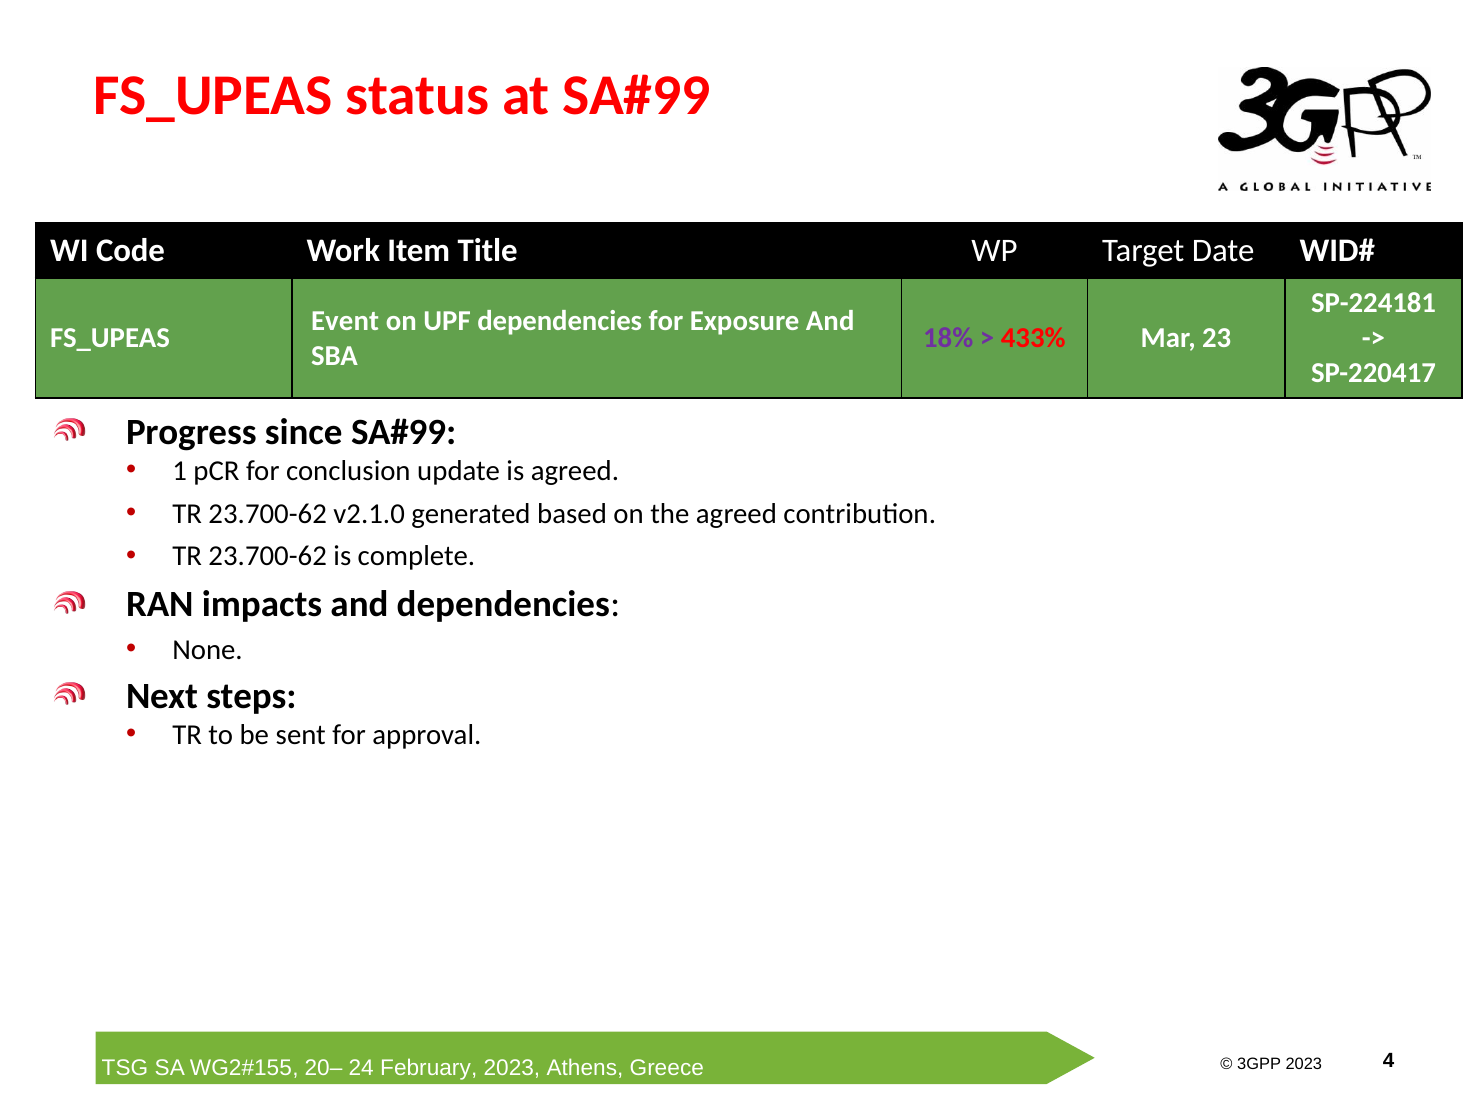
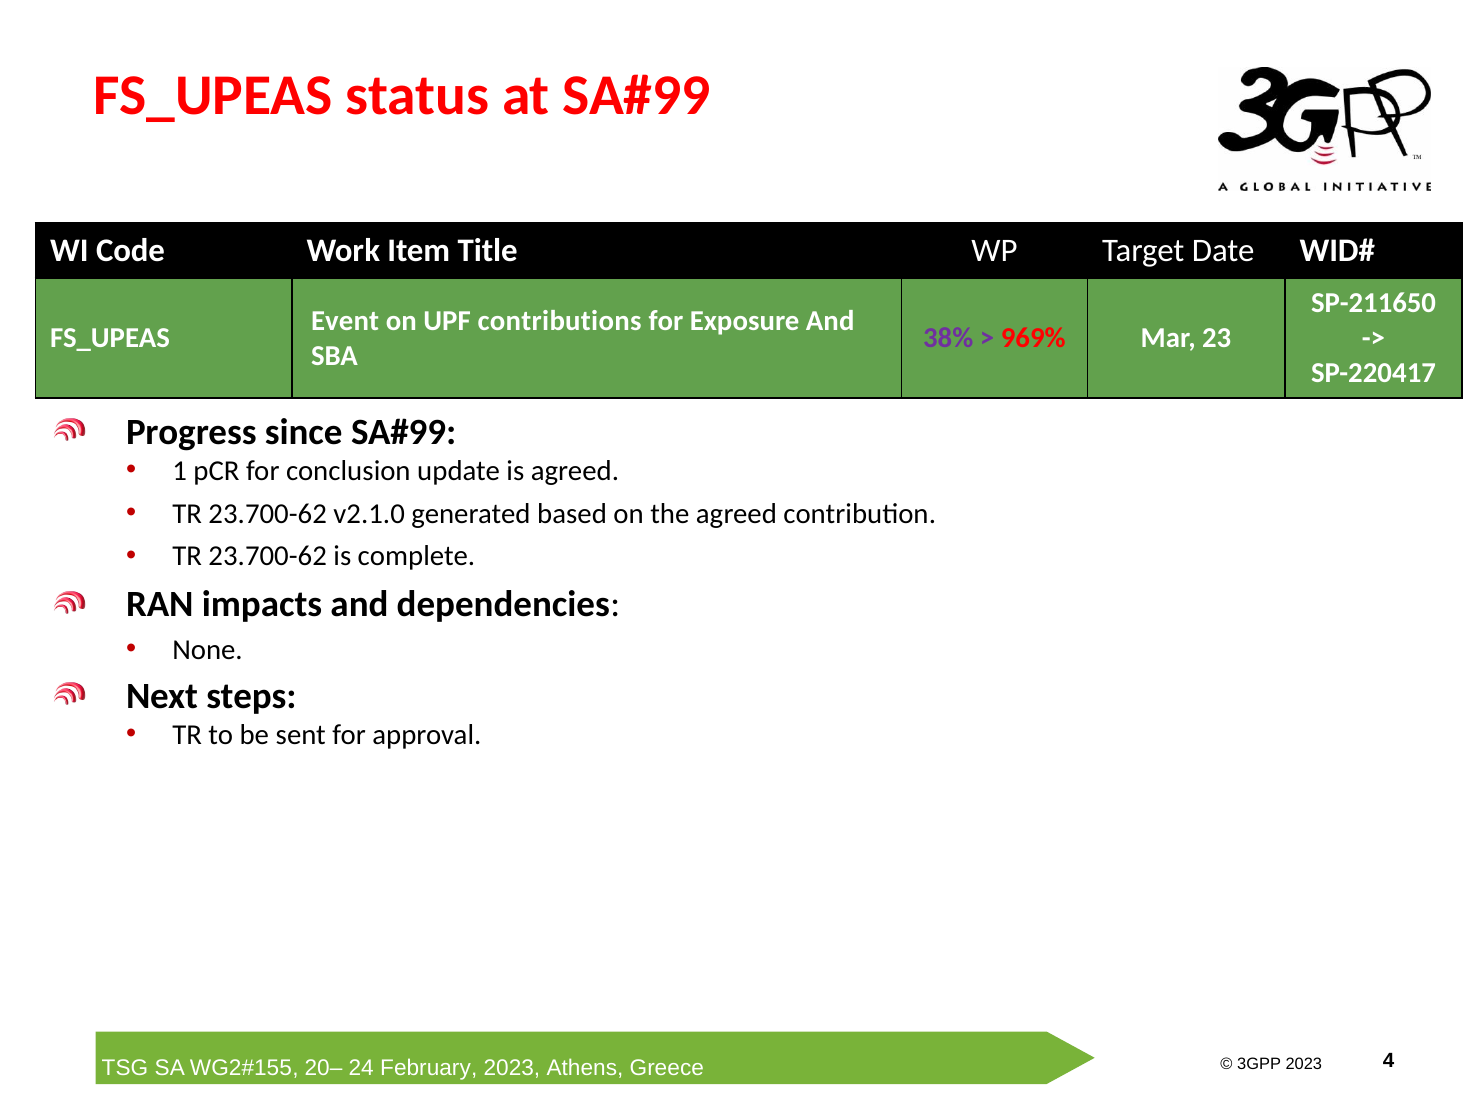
SP-224181: SP-224181 -> SP-211650
UPF dependencies: dependencies -> contributions
18%: 18% -> 38%
433%: 433% -> 969%
